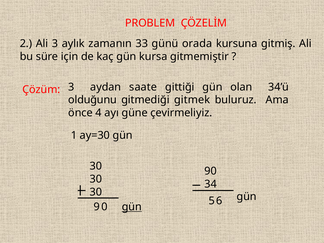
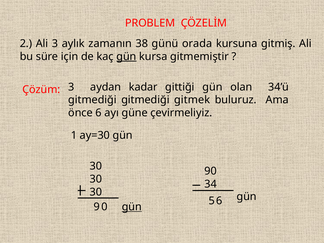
33: 33 -> 38
gün at (126, 57) underline: none -> present
saate: saate -> kadar
olduğunu at (93, 100): olduğunu -> gitmediği
önce 4: 4 -> 6
